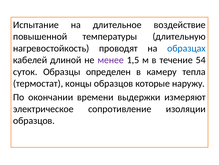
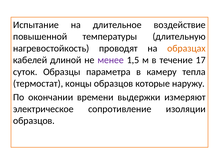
образцах colour: blue -> orange
54: 54 -> 17
определен: определен -> параметра
